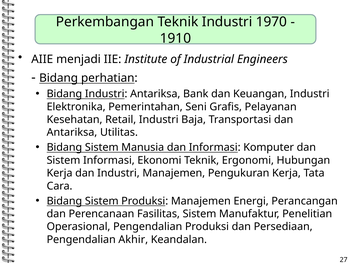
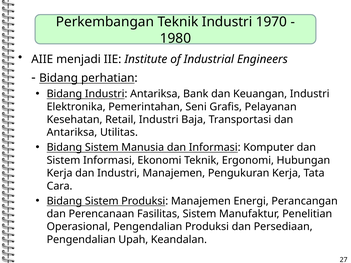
1910: 1910 -> 1980
Akhir: Akhir -> Upah
